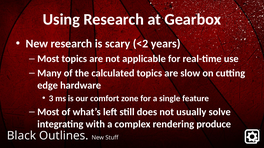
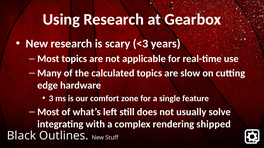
<2: <2 -> <3
produce: produce -> shipped
